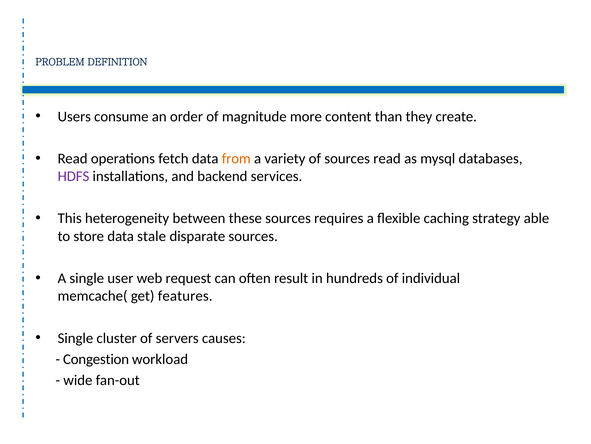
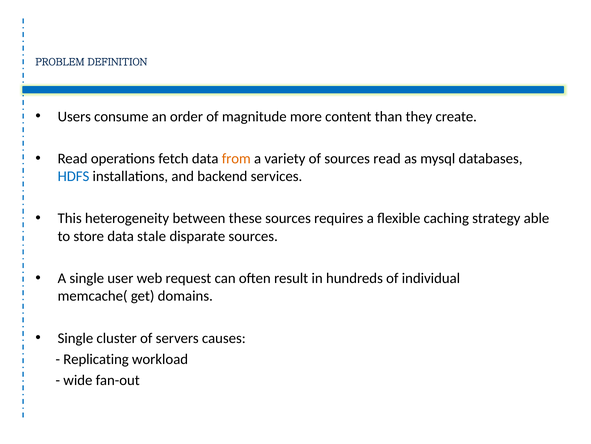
HDFS colour: purple -> blue
features: features -> domains
Congestion: Congestion -> Replicating
